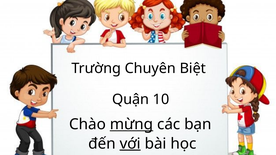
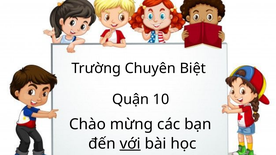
mừng underline: present -> none
